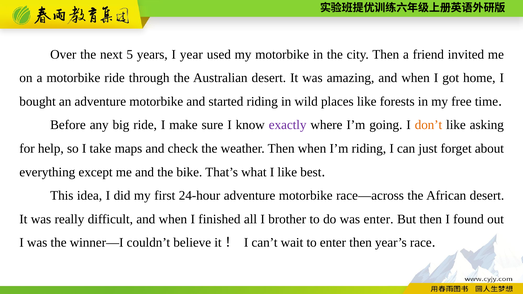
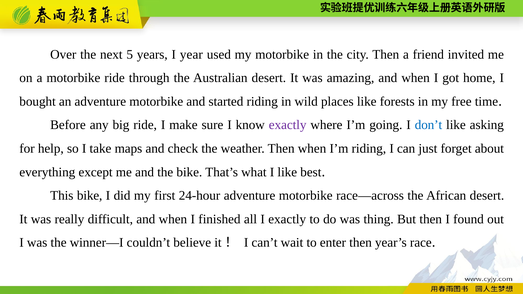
don’t colour: orange -> blue
This idea: idea -> bike
I brother: brother -> exactly
was enter: enter -> thing
